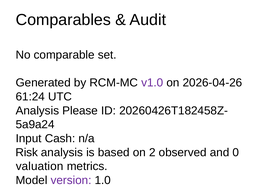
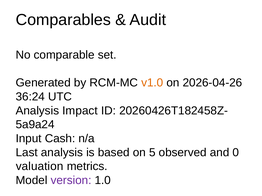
v1.0 colour: purple -> orange
61:24: 61:24 -> 36:24
Please: Please -> Impact
Risk: Risk -> Last
2: 2 -> 5
